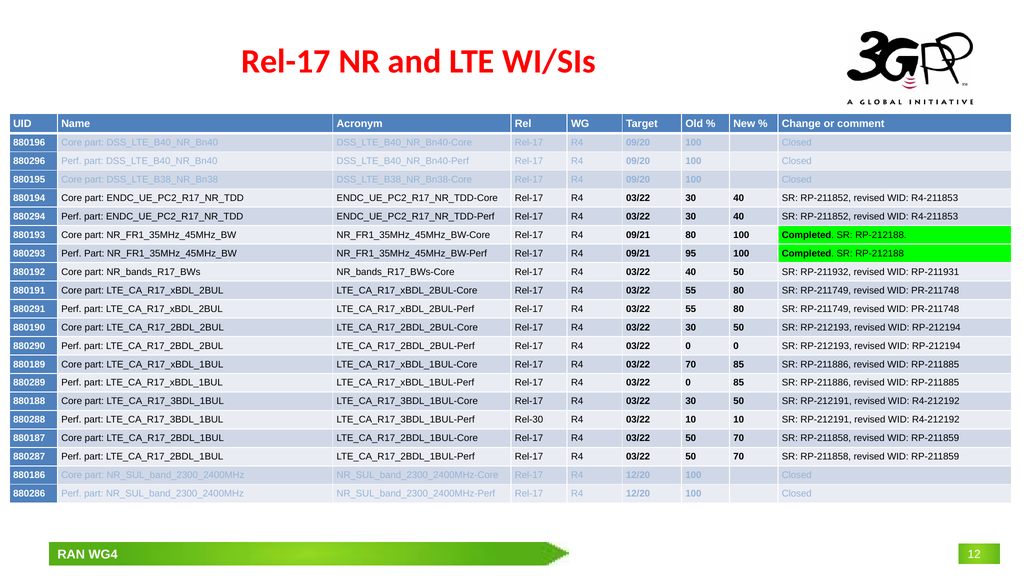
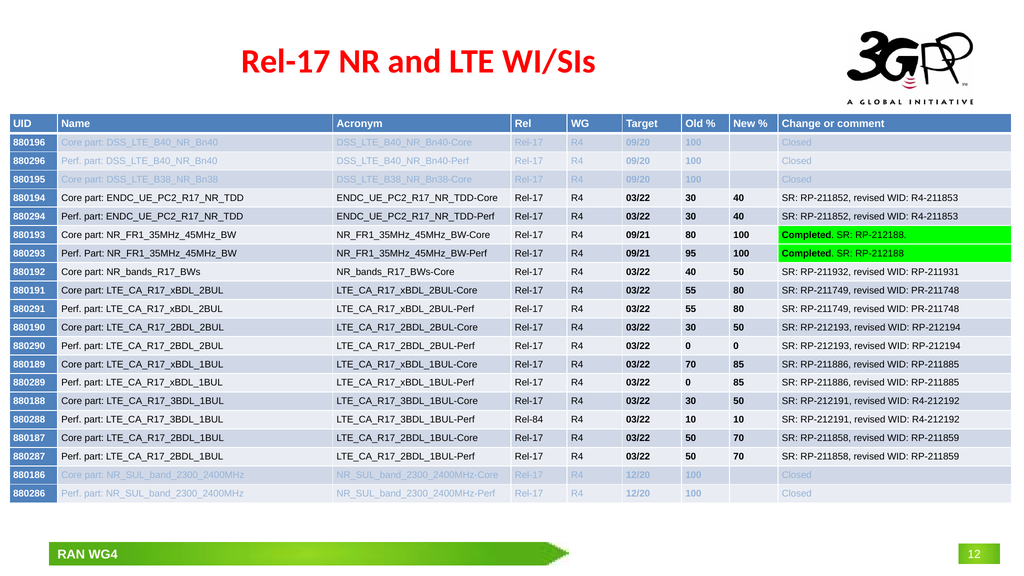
Rel-30: Rel-30 -> Rel-84
